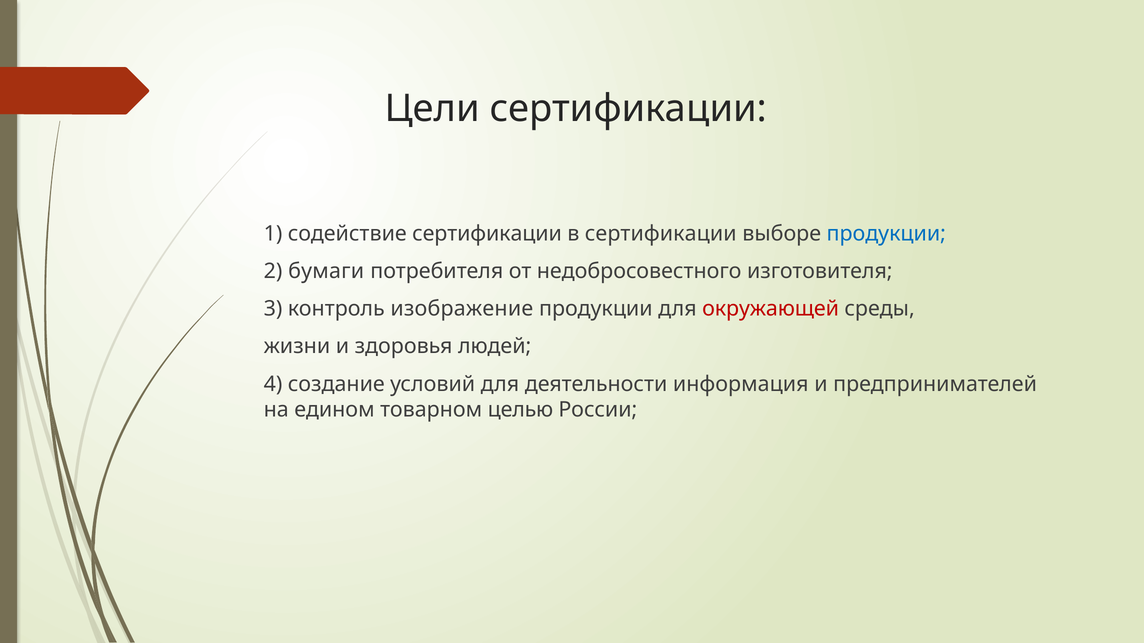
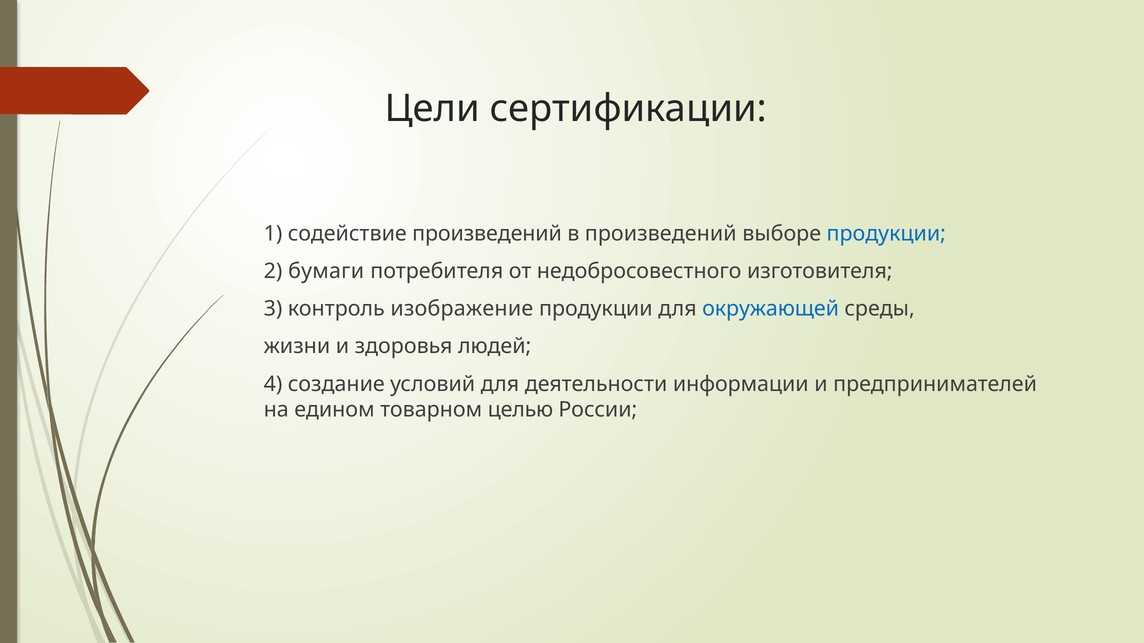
содействие сертификации: сертификации -> произведений
в сертификации: сертификации -> произведений
окружающей colour: red -> blue
информация: информация -> информации
